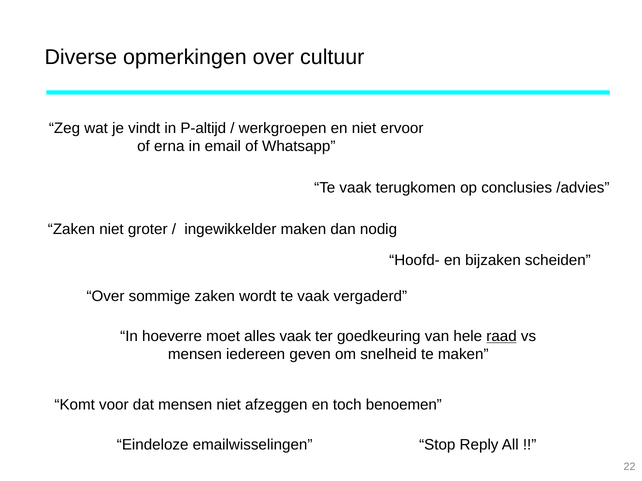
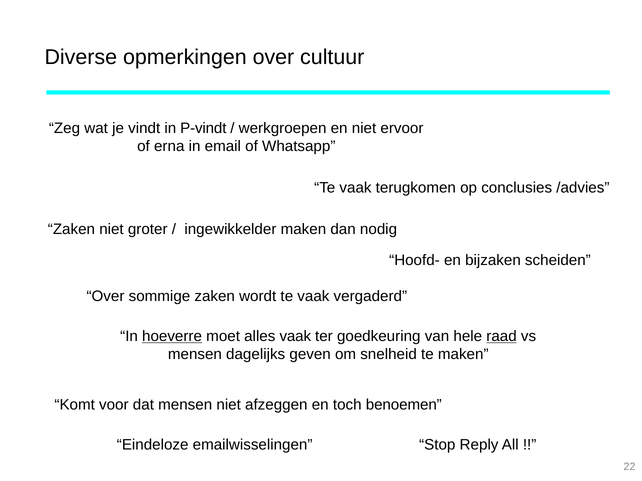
P-altijd: P-altijd -> P-vindt
hoeverre underline: none -> present
iedereen: iedereen -> dagelijks
